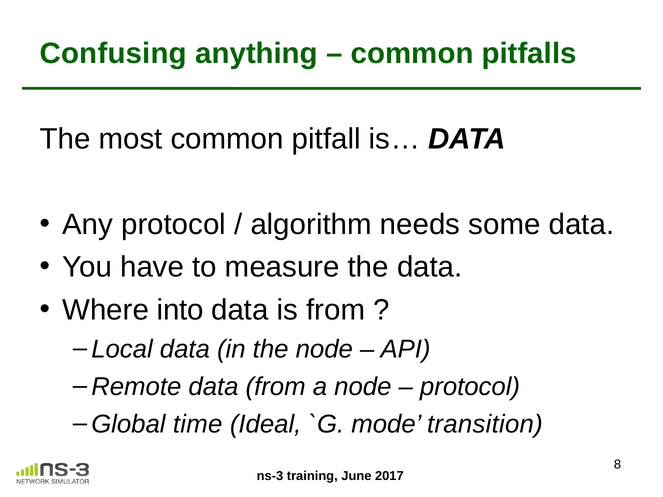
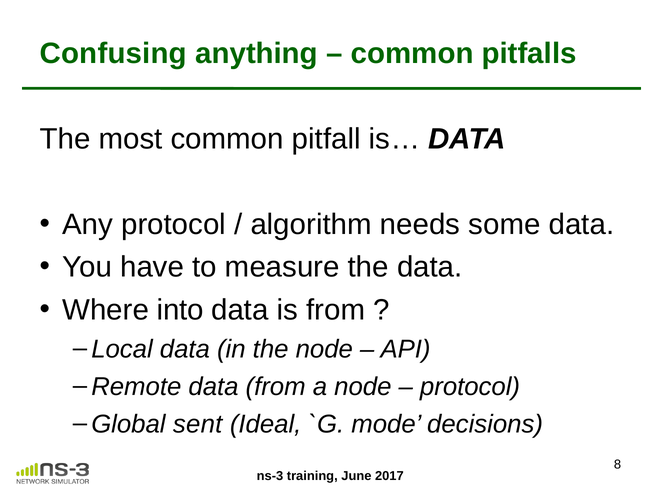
time: time -> sent
transition: transition -> decisions
